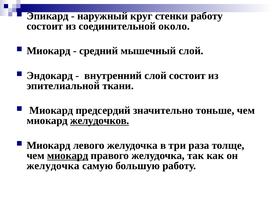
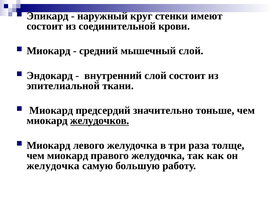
стенки работу: работу -> имеют
около: около -> крови
миокард at (68, 155) underline: present -> none
